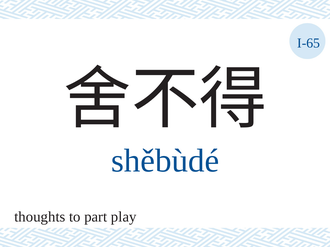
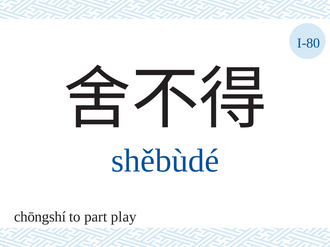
I-65: I-65 -> I-80
thoughts: thoughts -> chōngshí
